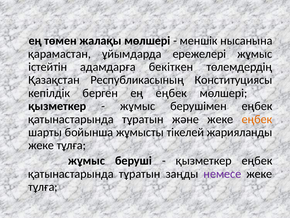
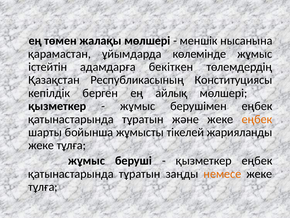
ережелерi: ережелерi -> көлемiнде
ең еңбек: еңбек -> айлық
немесе colour: purple -> orange
